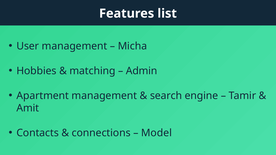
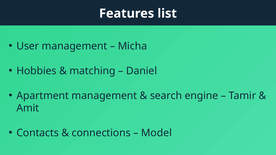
Admin: Admin -> Daniel
